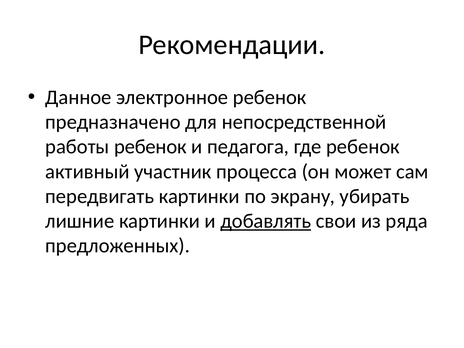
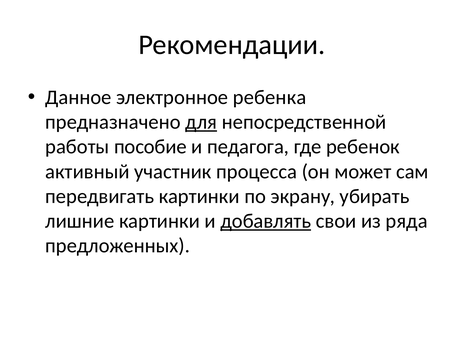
электронное ребенок: ребенок -> ребенка
для underline: none -> present
работы ребенок: ребенок -> пособие
